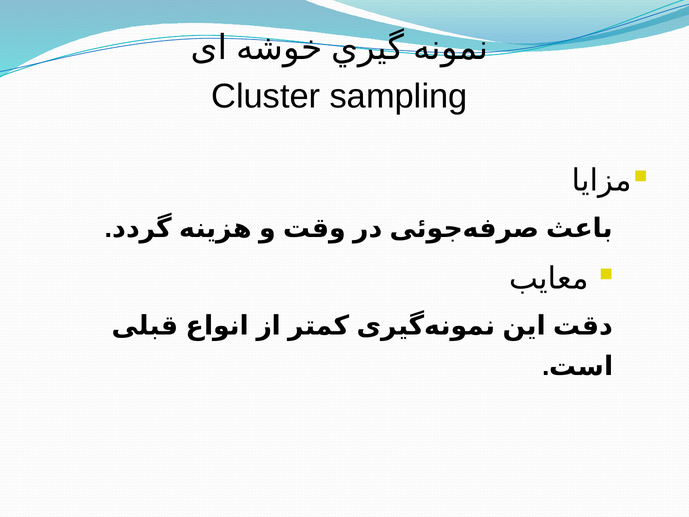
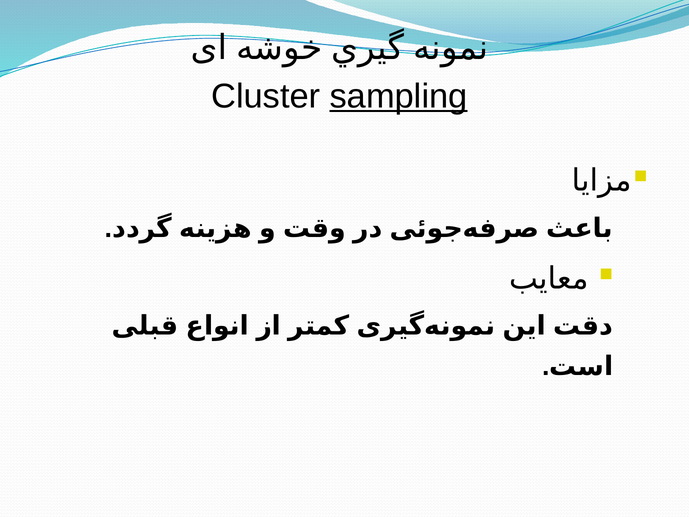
sampling underline: none -> present
